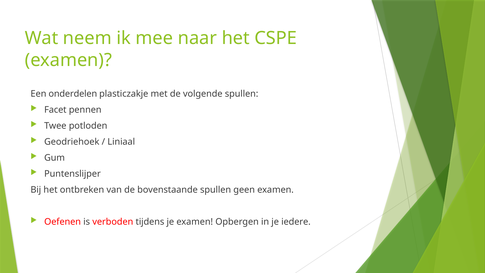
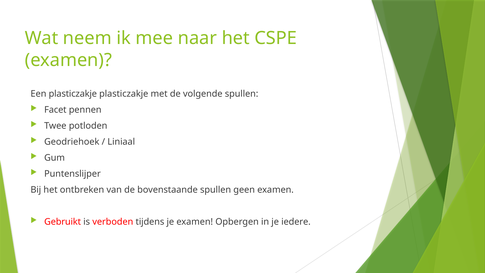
Een onderdelen: onderdelen -> plasticzakje
Oefenen: Oefenen -> Gebruikt
